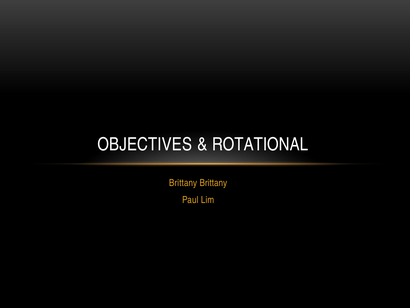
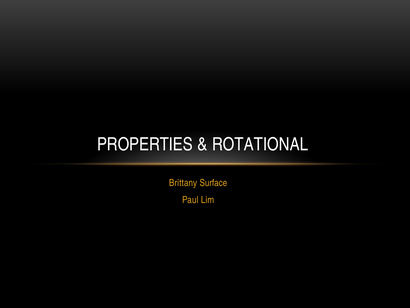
OBJECTIVES: OBJECTIVES -> PROPERTIES
Brittany Brittany: Brittany -> Surface
